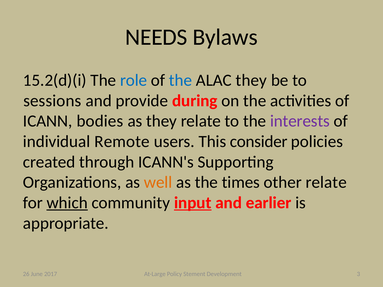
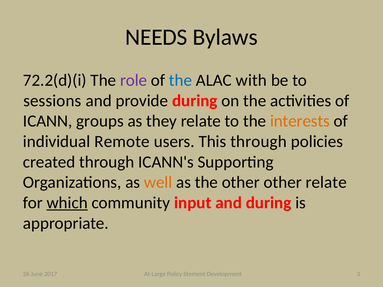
15.2(d)(i: 15.2(d)(i -> 72.2(d)(i
role colour: blue -> purple
ALAC they: they -> with
bodies: bodies -> groups
interests colour: purple -> orange
This consider: consider -> through
the times: times -> other
input underline: present -> none
and earlier: earlier -> during
